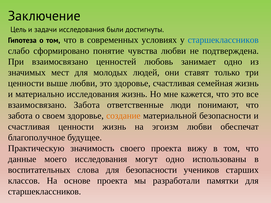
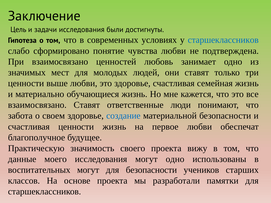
материально исследования: исследования -> обучающиеся
взаимосвязано Забота: Забота -> Ставят
создание colour: orange -> blue
эгоизм: эгоизм -> первое
воспитательных слова: слова -> могут
